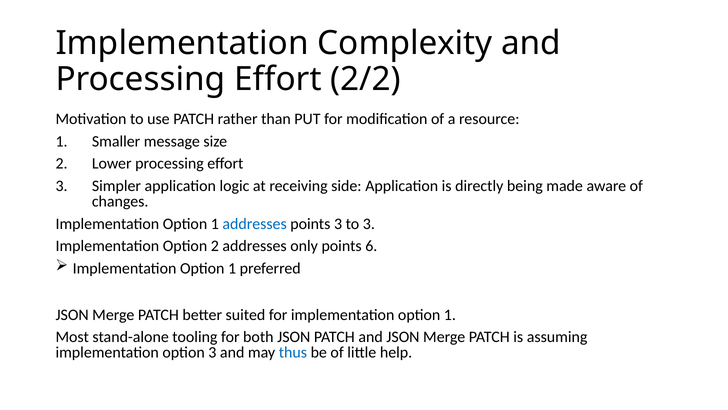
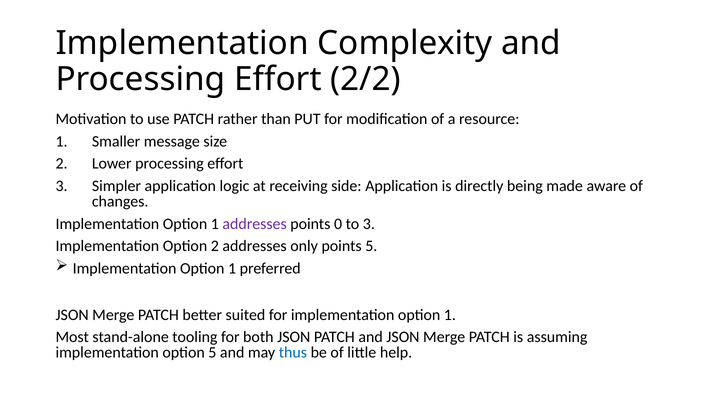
addresses at (255, 224) colour: blue -> purple
points 3: 3 -> 0
points 6: 6 -> 5
option 3: 3 -> 5
